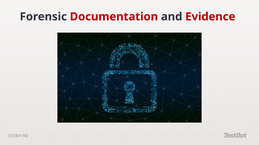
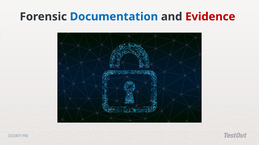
Documentation colour: red -> blue
